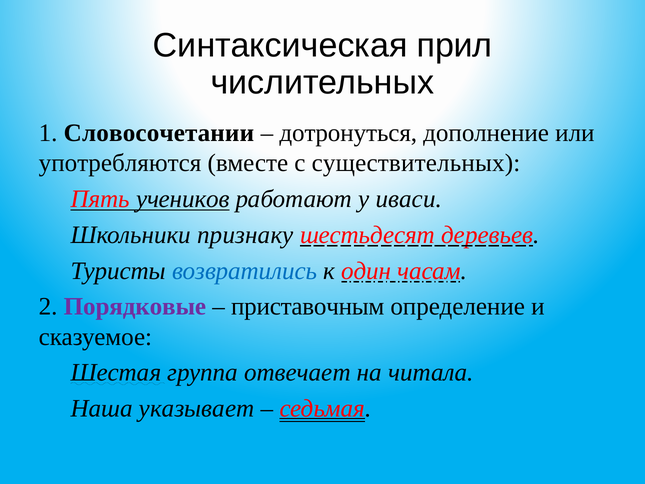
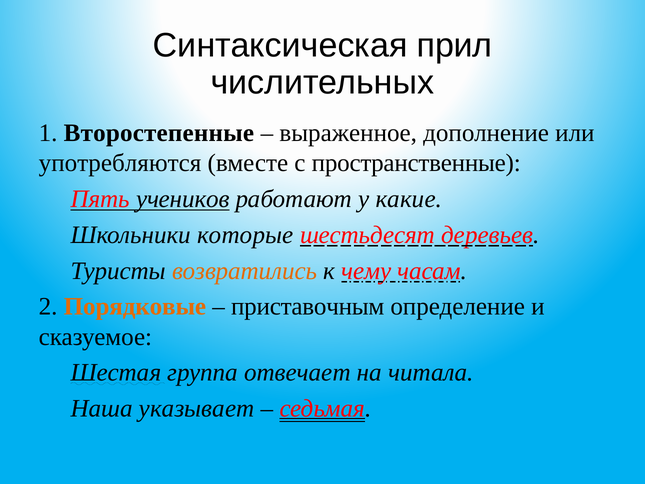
Словосочетании: Словосочетании -> Второстепенные
дотронуться: дотронуться -> выраженное
существительных: существительных -> пространственные
иваси: иваси -> какие
признаку: признаку -> которые
возвратились colour: blue -> orange
один: один -> чему
Порядковые colour: purple -> orange
